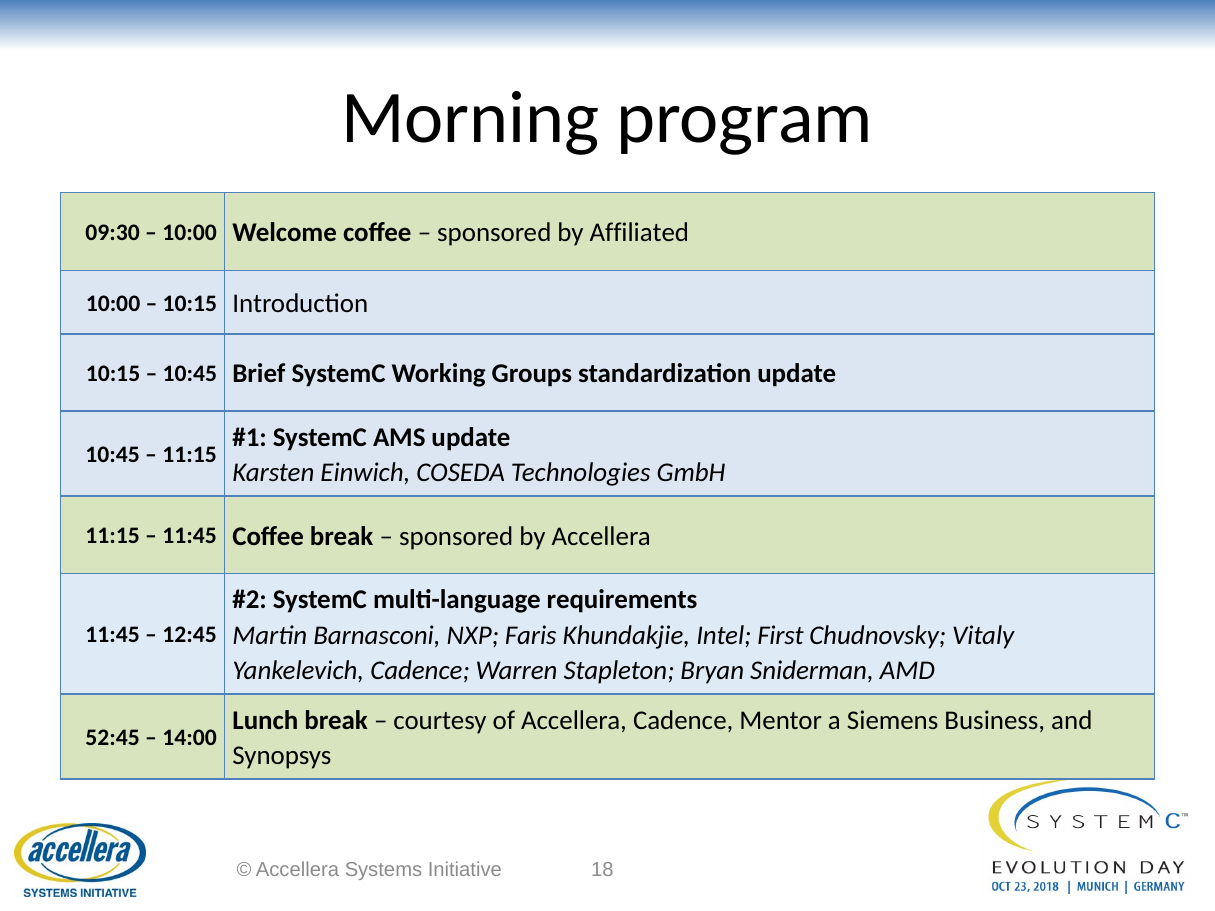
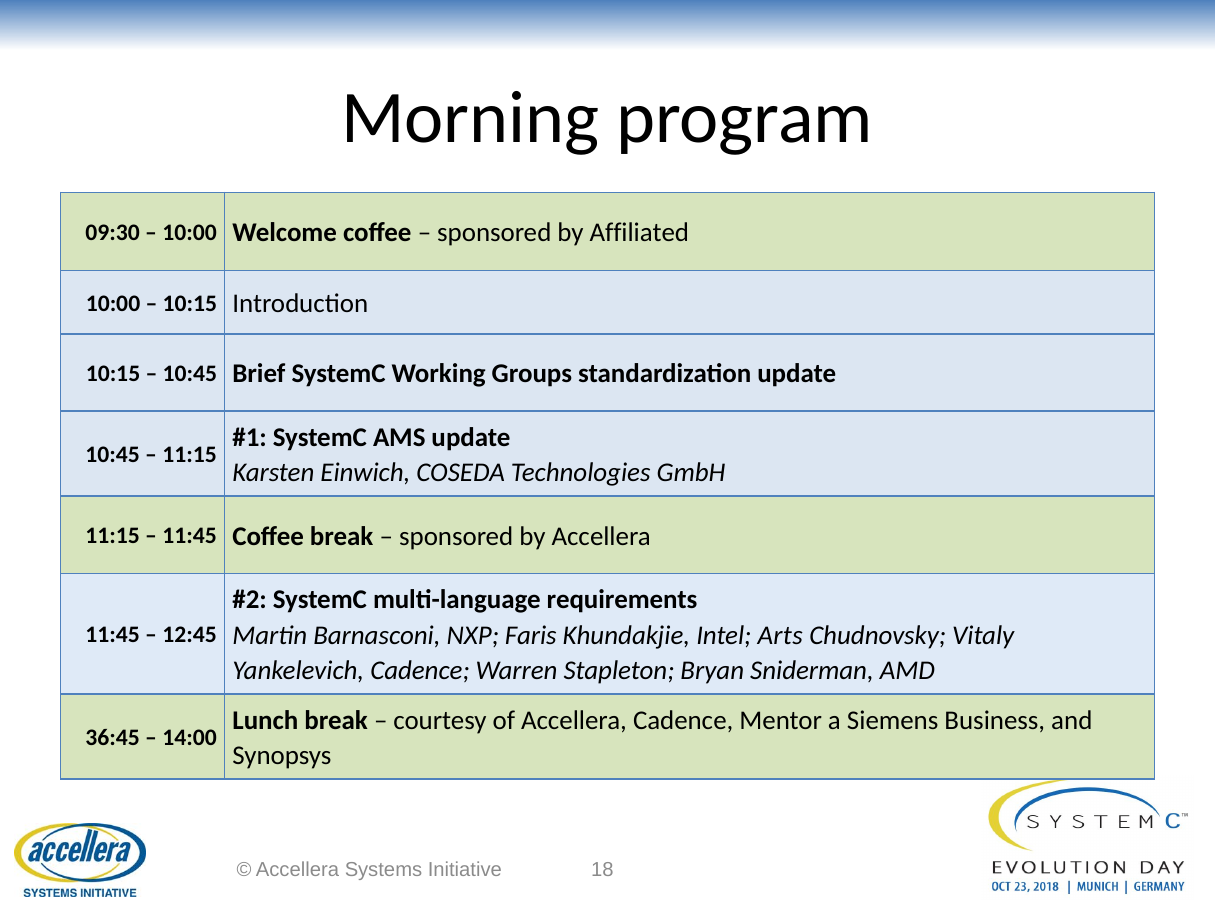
First: First -> Arts
52:45: 52:45 -> 36:45
